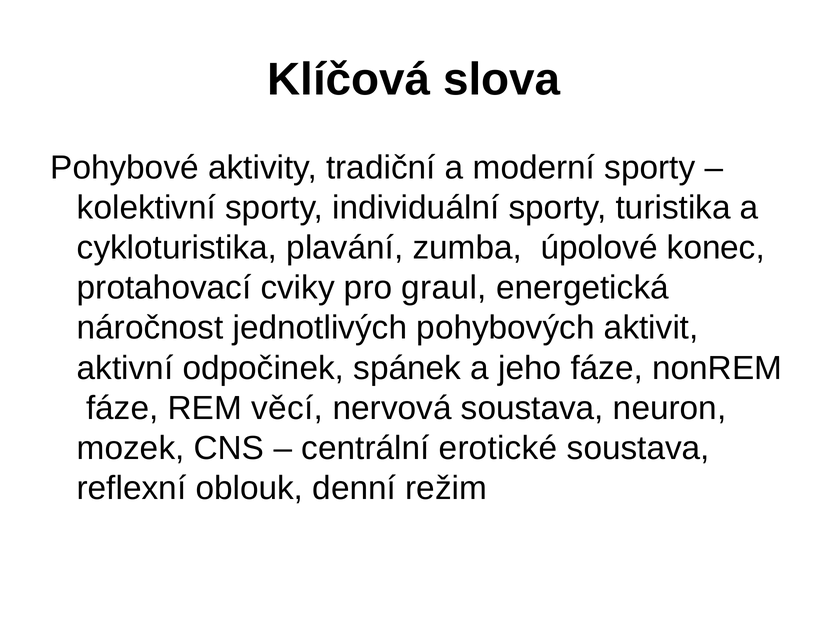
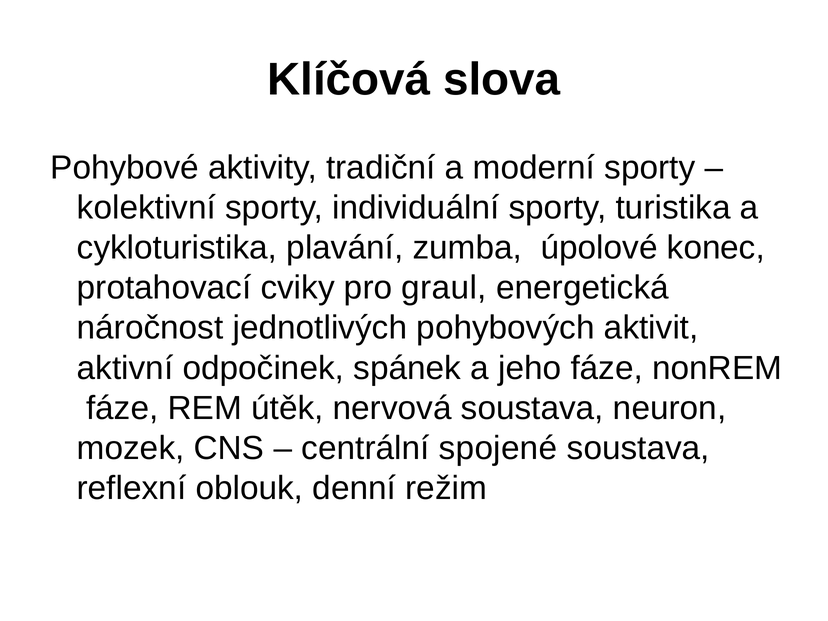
věcí: věcí -> útěk
erotické: erotické -> spojené
